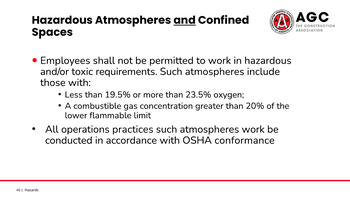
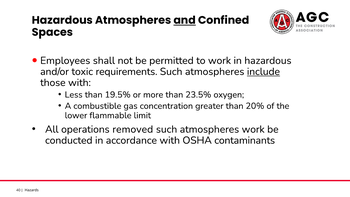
include underline: none -> present
practices: practices -> removed
conformance: conformance -> contaminants
